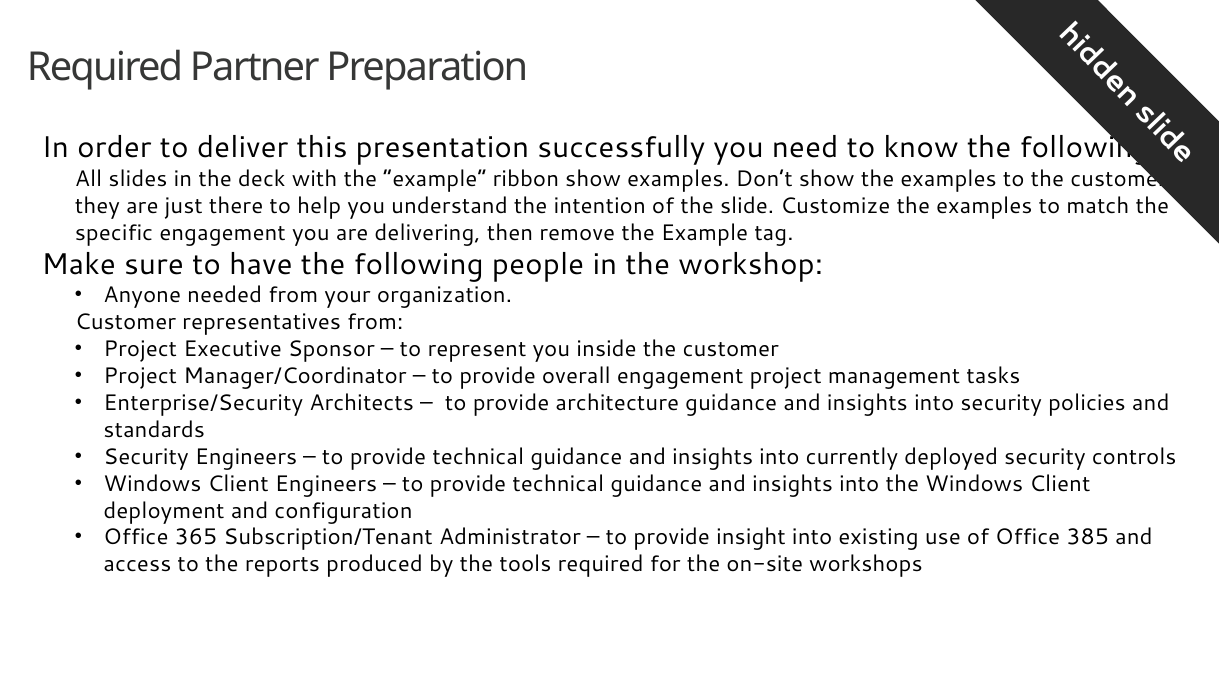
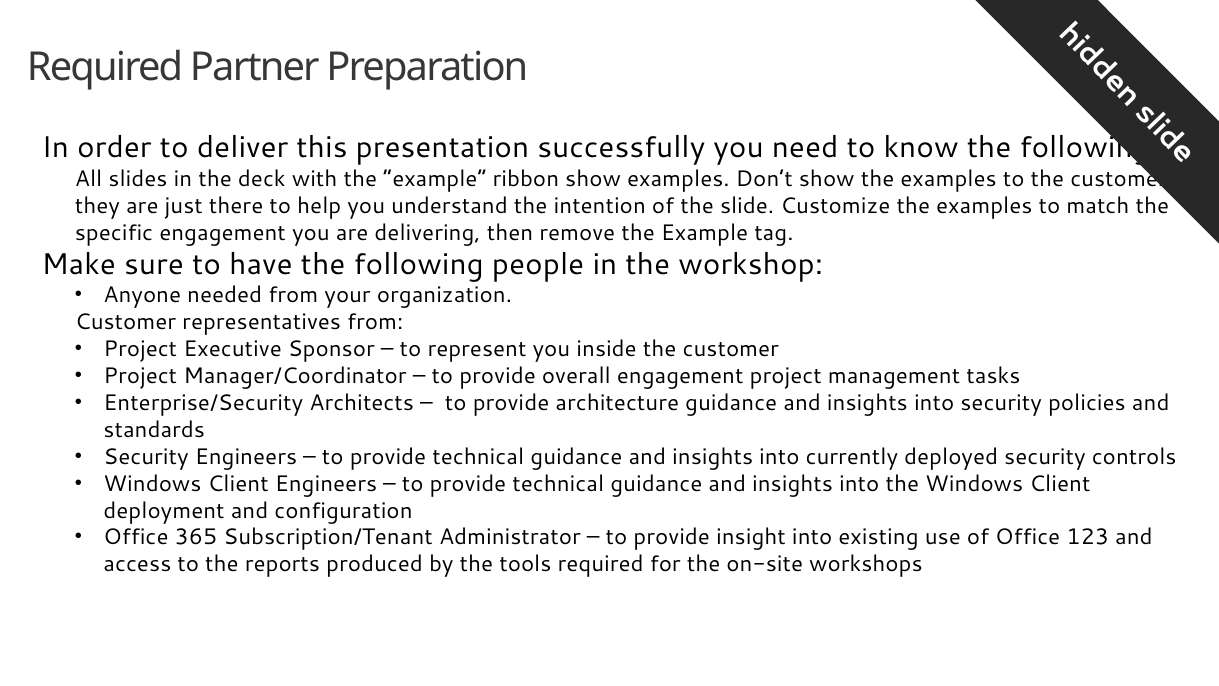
385: 385 -> 123
